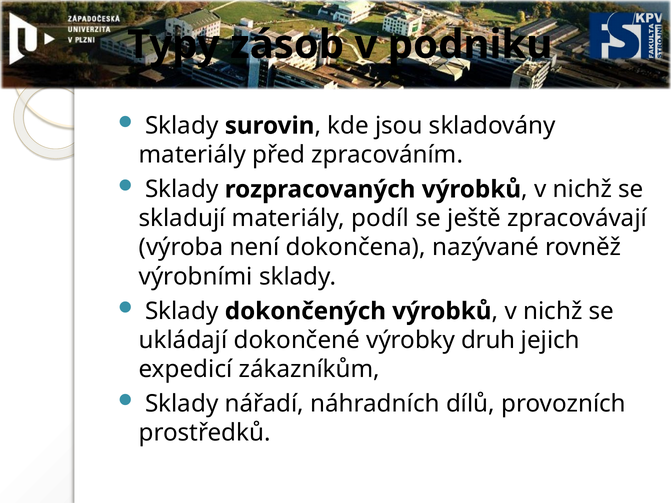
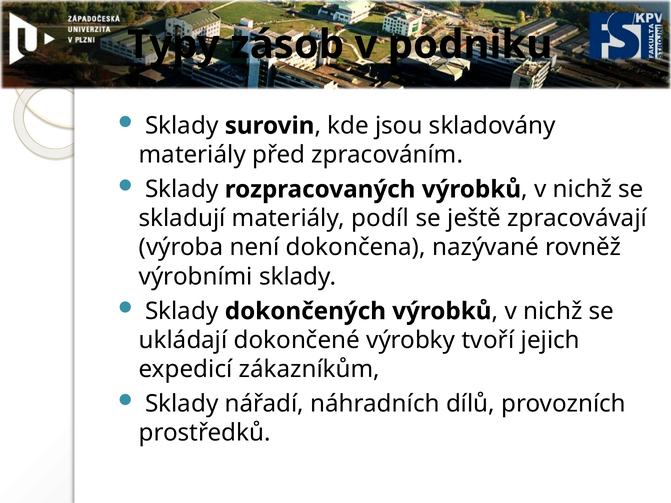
druh: druh -> tvoří
